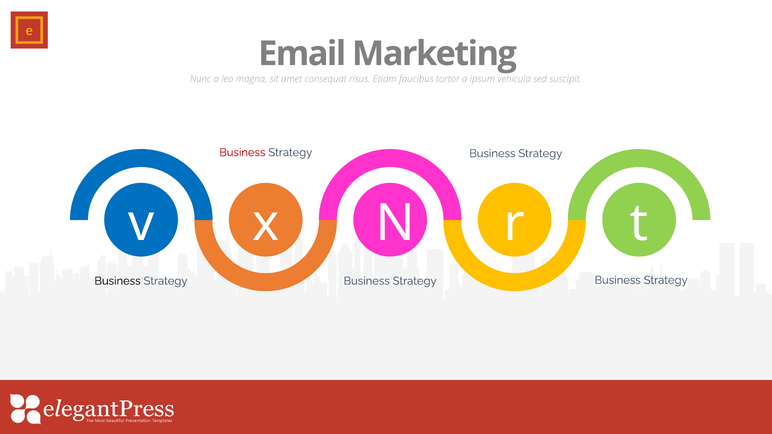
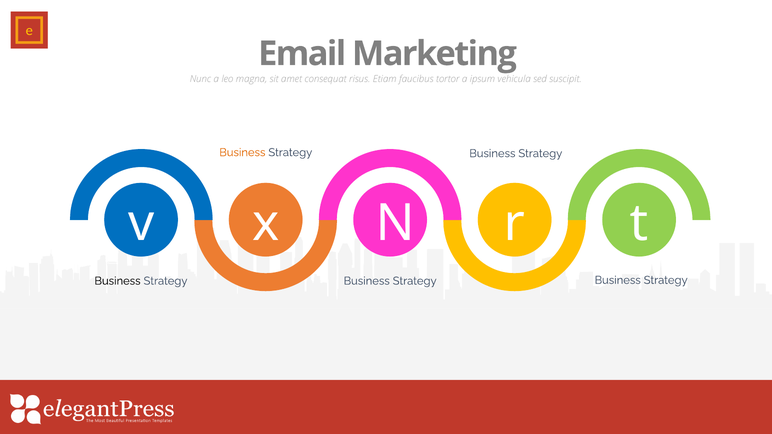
Business at (242, 152) colour: red -> orange
